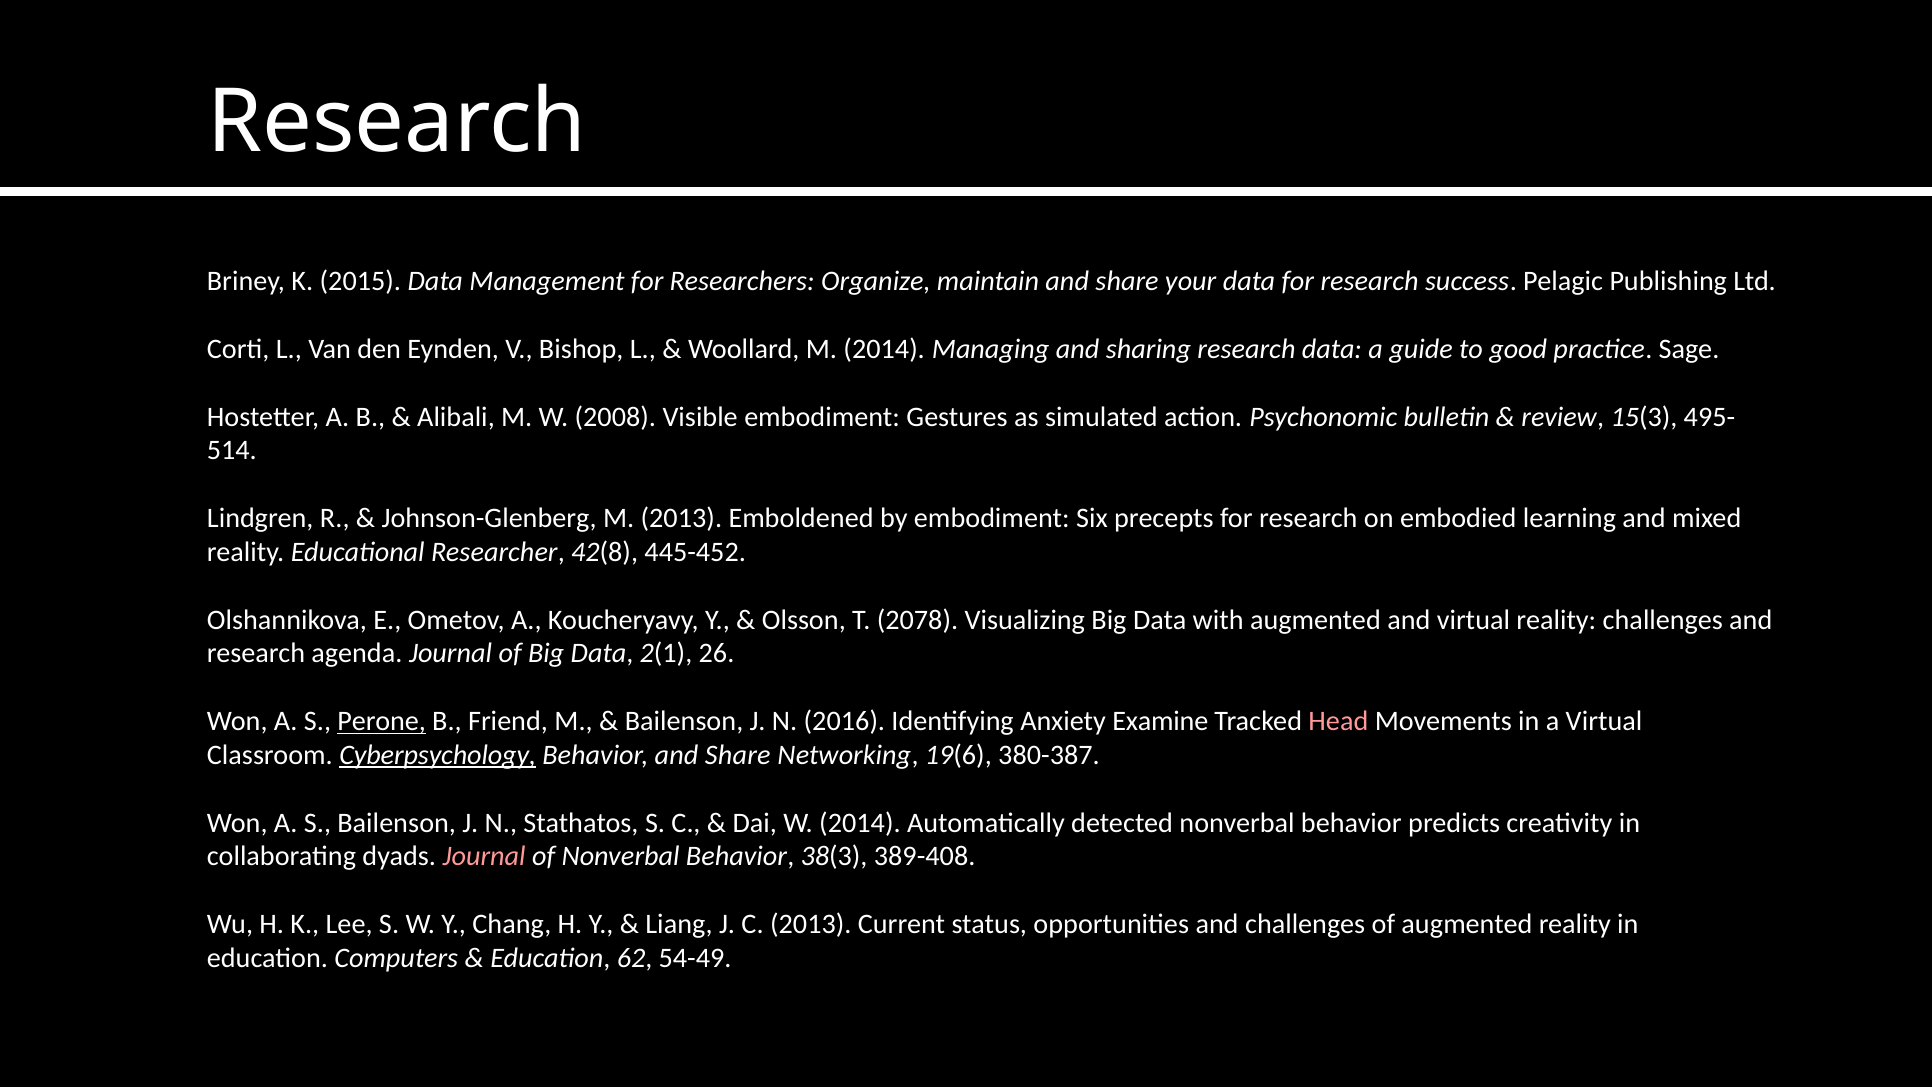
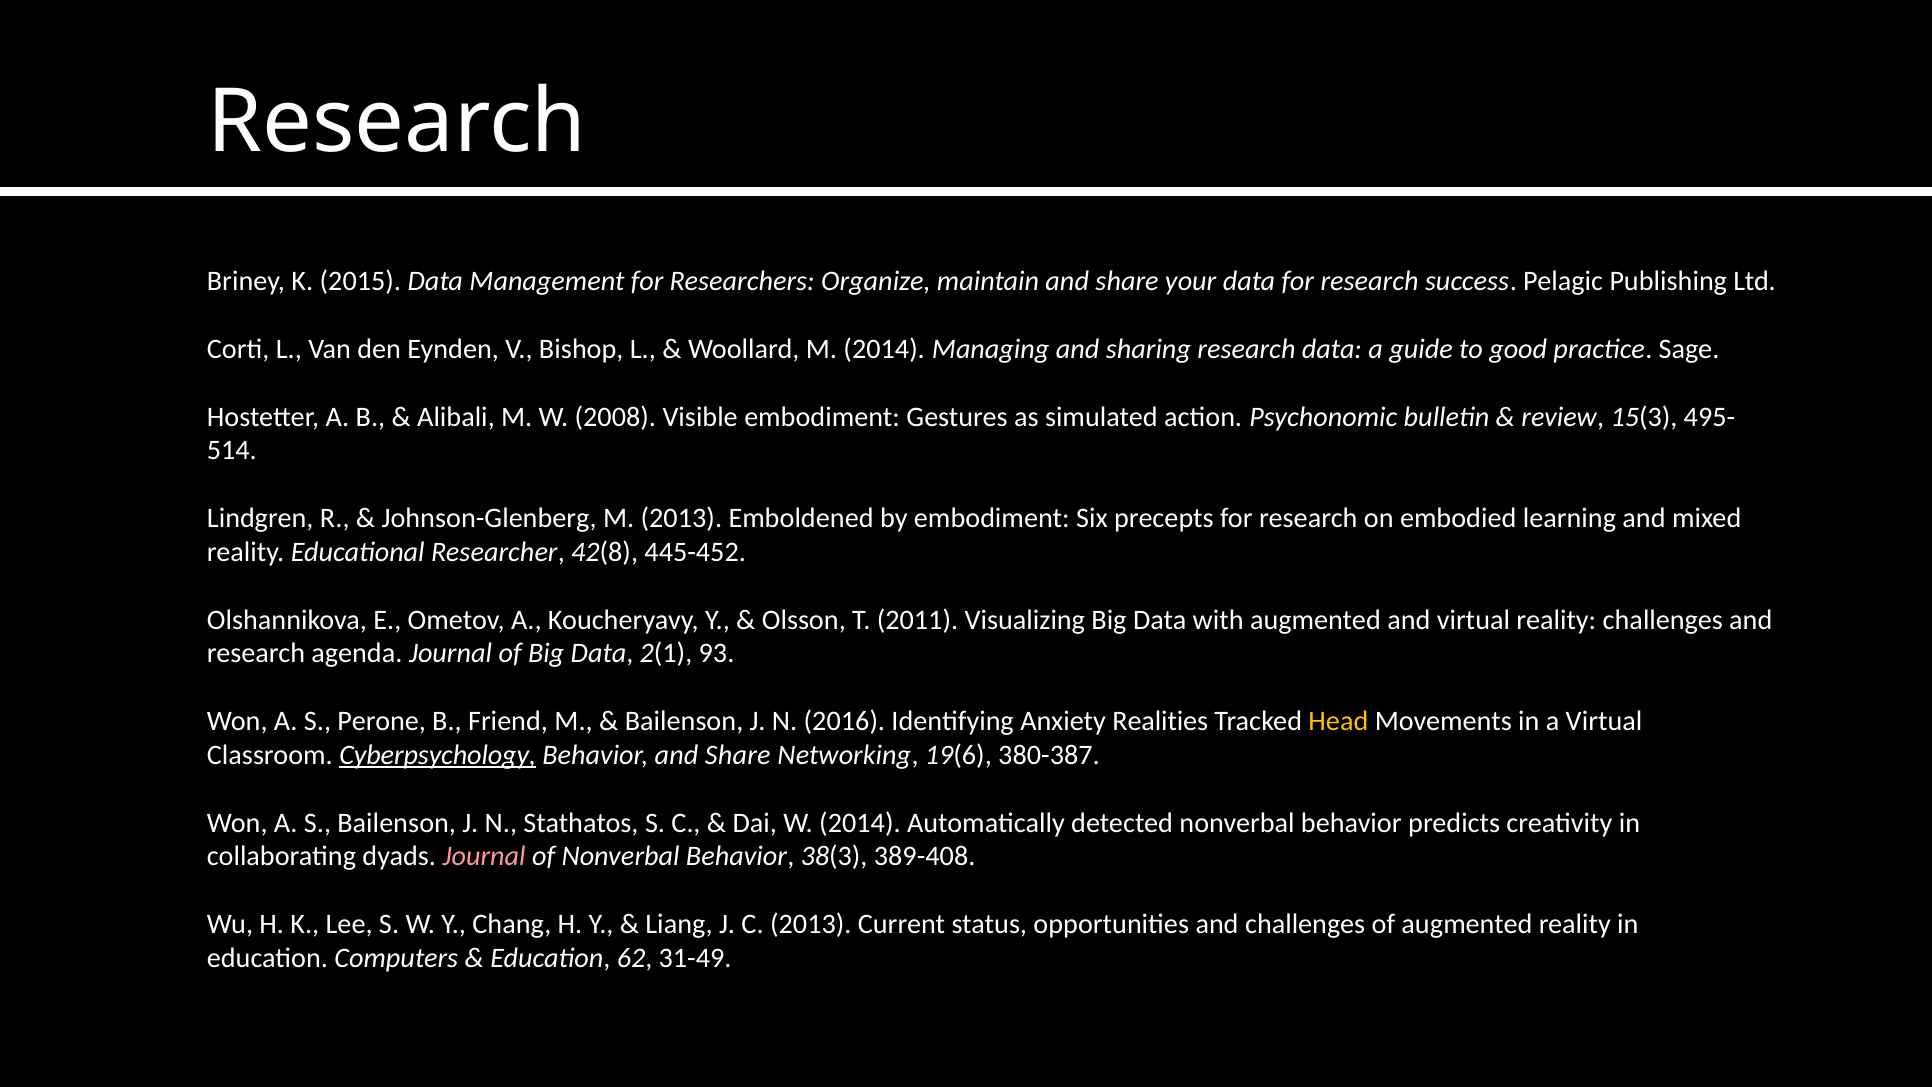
2078: 2078 -> 2011
26: 26 -> 93
Perone underline: present -> none
Examine: Examine -> Realities
Head colour: pink -> yellow
54-49: 54-49 -> 31-49
